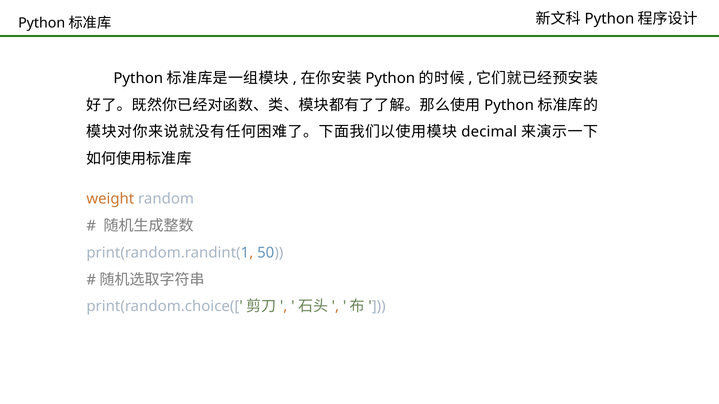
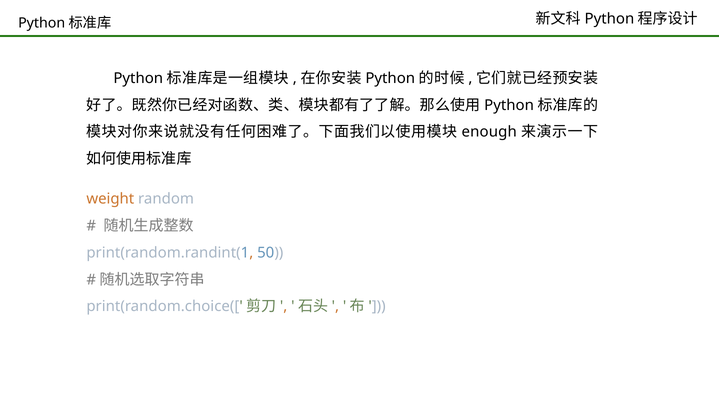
decimal: decimal -> enough
